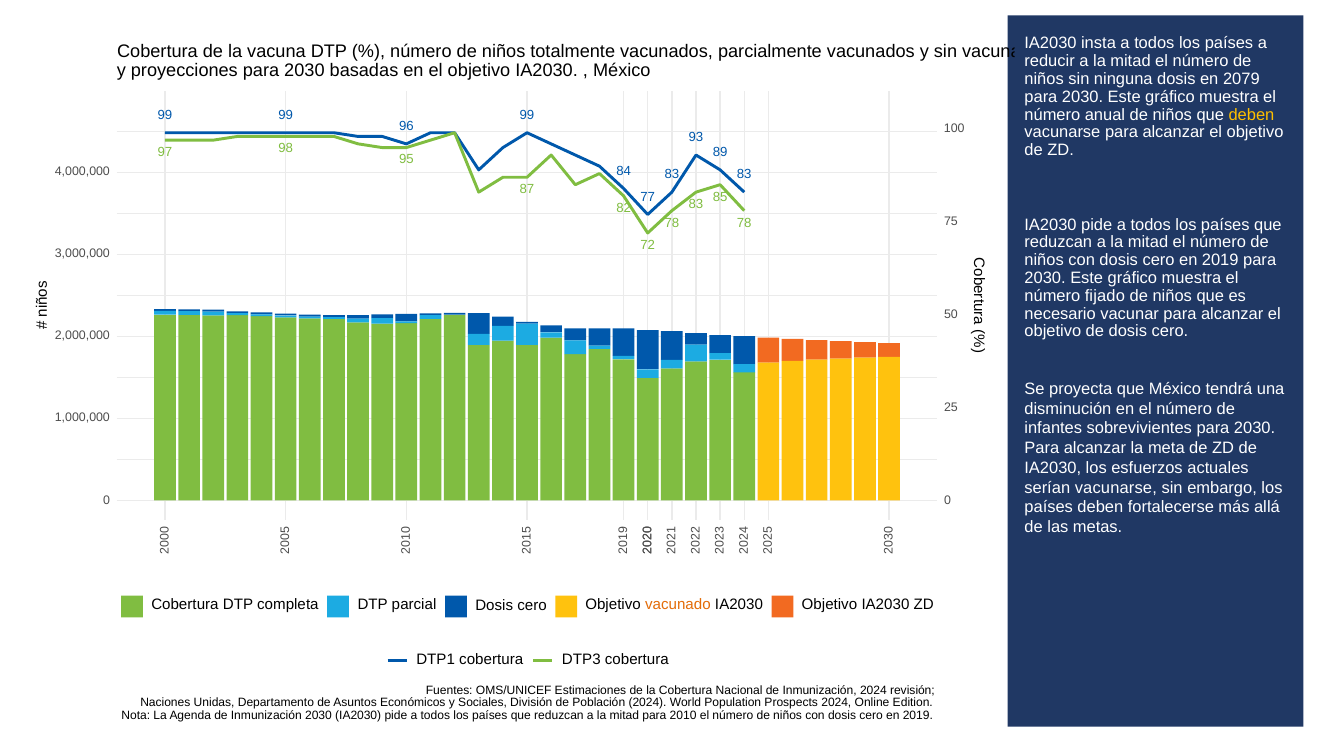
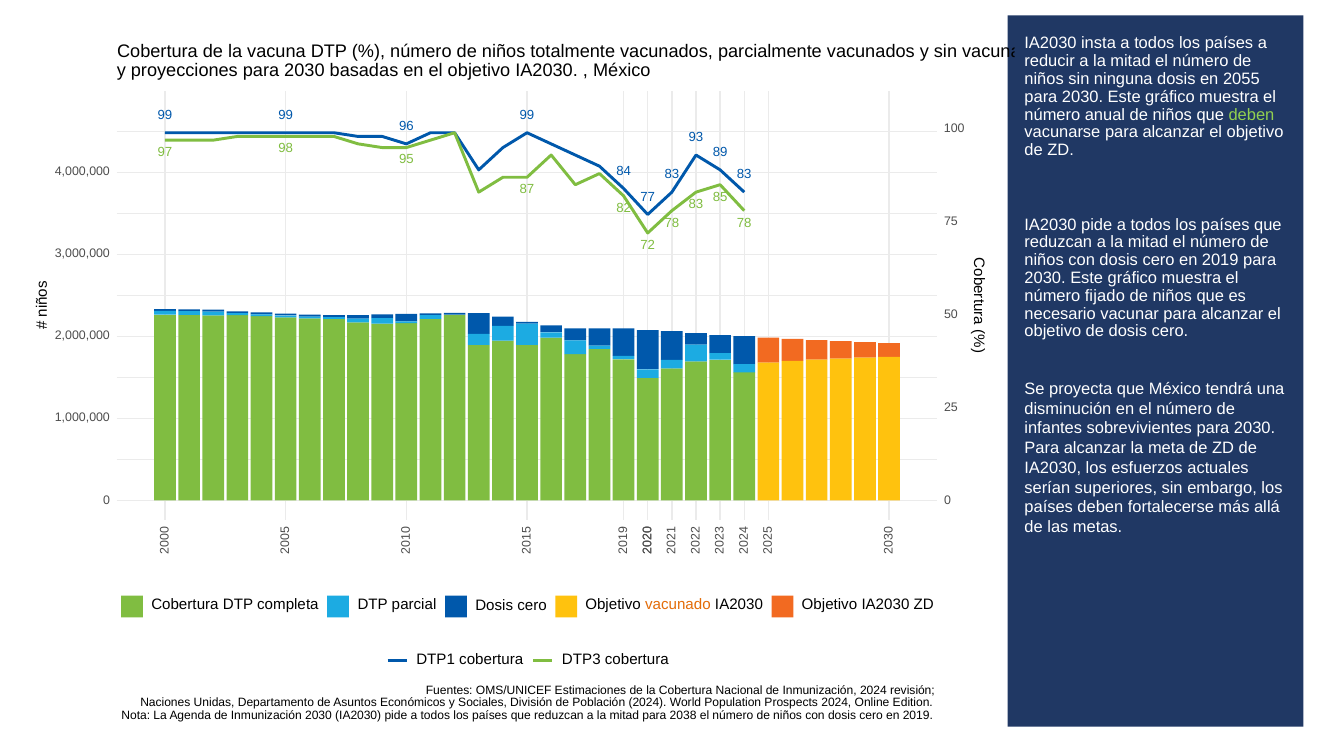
2079: 2079 -> 2055
deben at (1251, 115) colour: yellow -> light green
serían vacunarse: vacunarse -> superiores
2010: 2010 -> 2038
